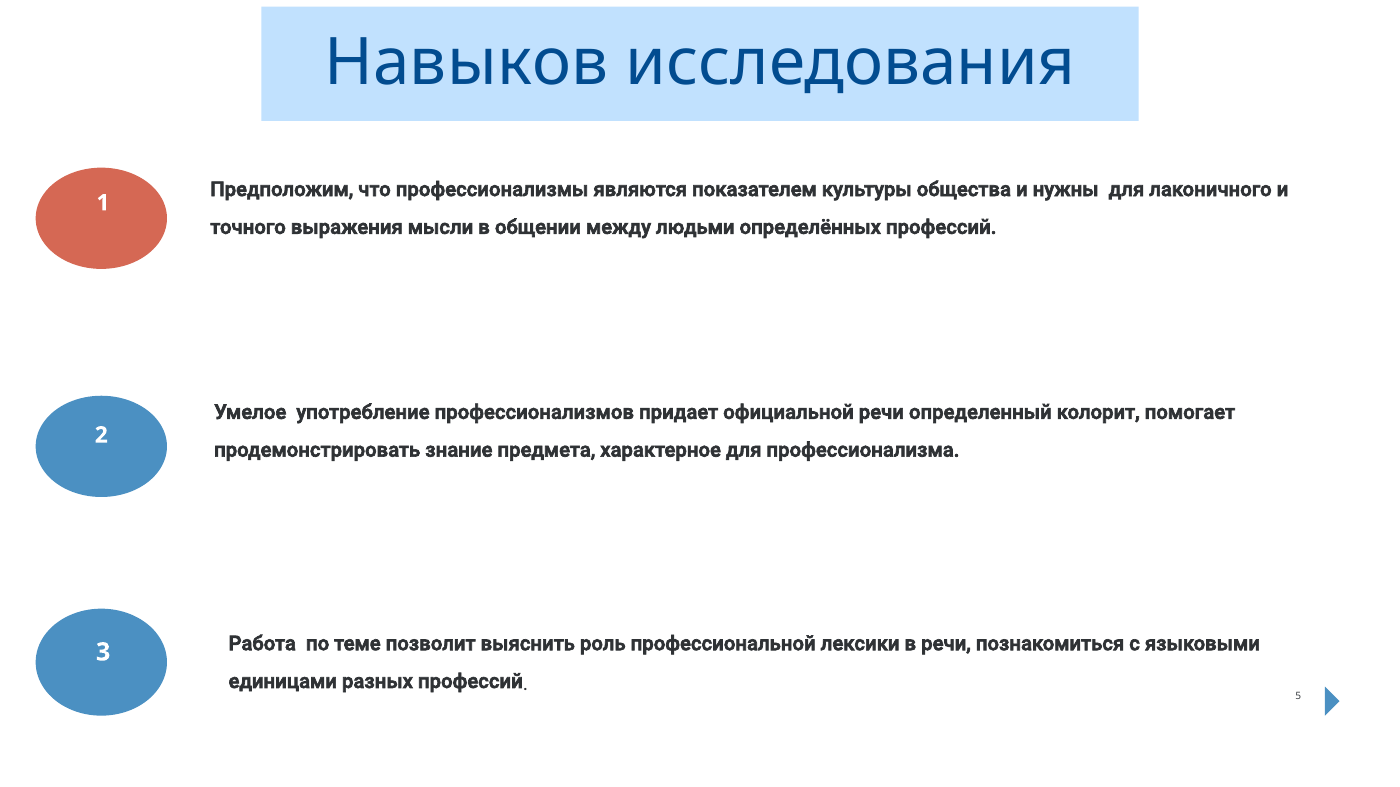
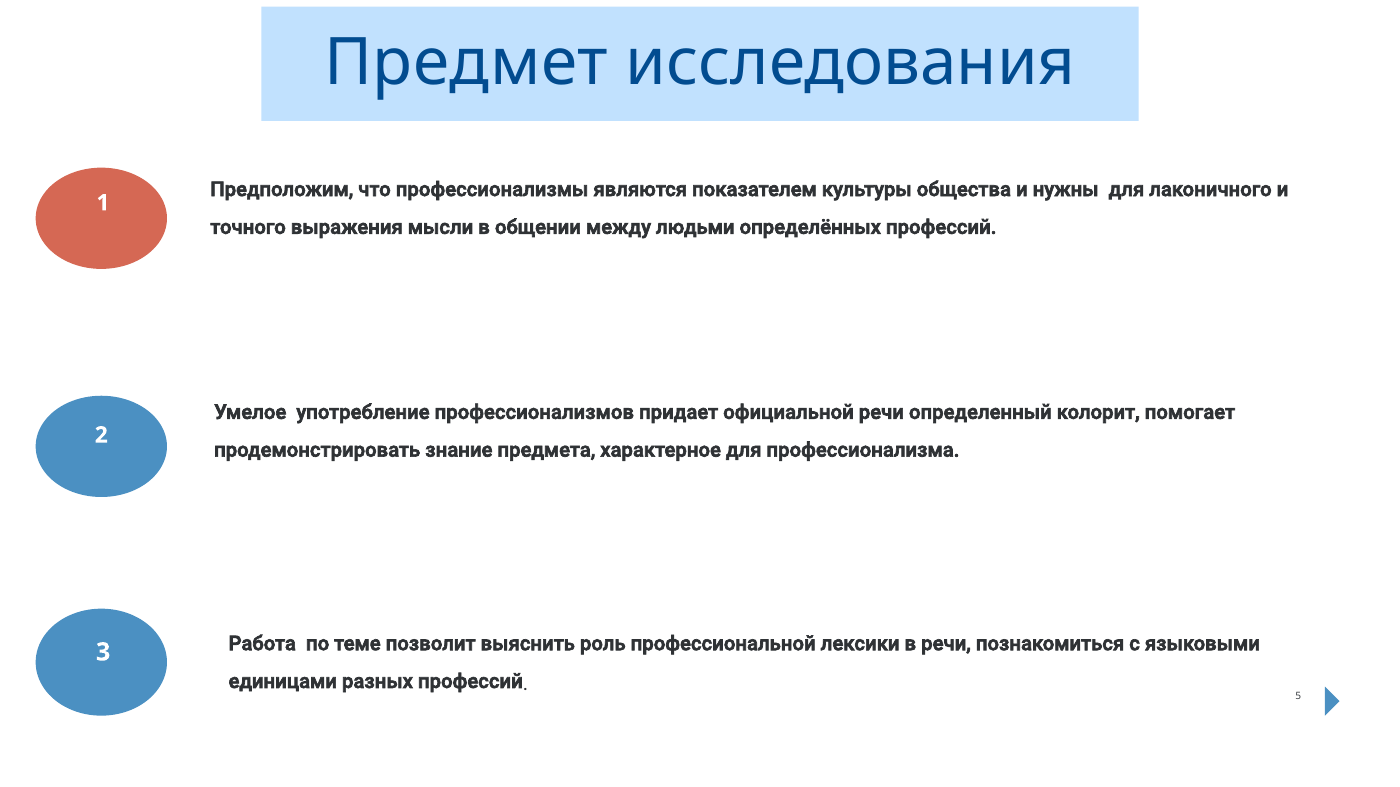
Навыков: Навыков -> Предмет
